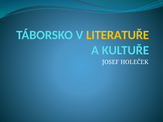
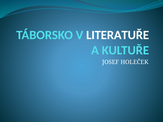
LITERATUŘE colour: yellow -> white
